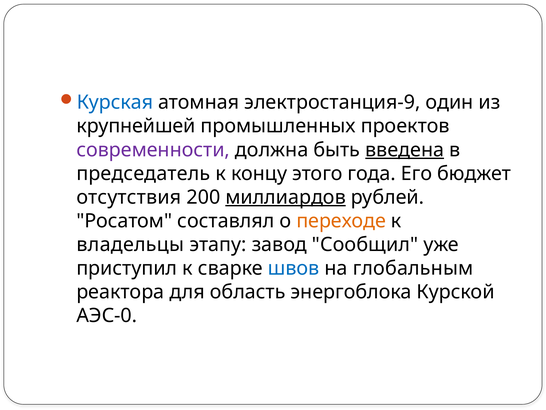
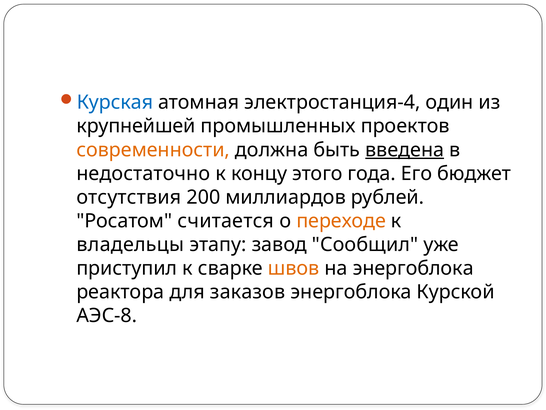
электростанция-9: электростанция-9 -> электростанция-4
современности colour: purple -> orange
председатель: председатель -> недостаточно
миллиардов underline: present -> none
составлял: составлял -> считается
швов colour: blue -> orange
на глобальным: глобальным -> энергоблока
область: область -> заказов
АЭС-0: АЭС-0 -> АЭС-8
